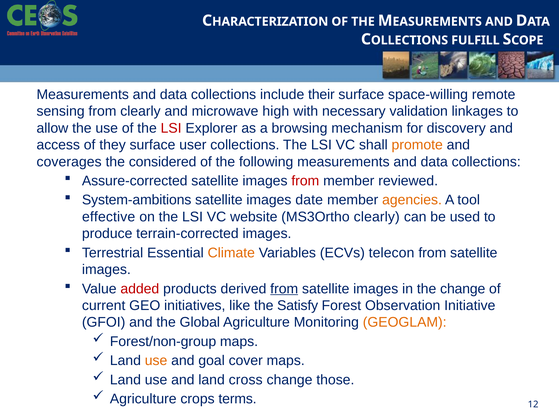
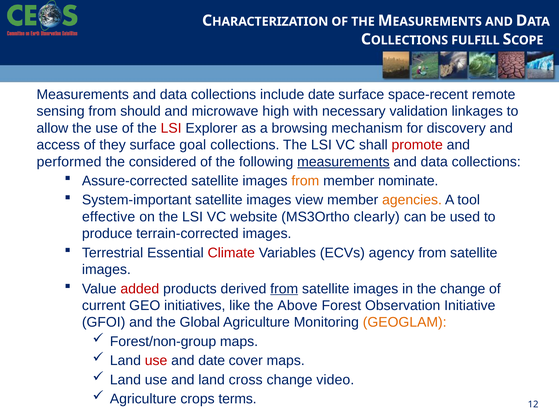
include their: their -> date
space-willing: space-willing -> space-recent
from clearly: clearly -> should
user: user -> goal
promote colour: orange -> red
coverages: coverages -> performed
measurements at (343, 161) underline: none -> present
from at (305, 181) colour: red -> orange
reviewed: reviewed -> nominate
System-ambitions: System-ambitions -> System-important
date: date -> view
Climate colour: orange -> red
telecon: telecon -> agency
Satisfy: Satisfy -> Above
use at (156, 360) colour: orange -> red
and goal: goal -> date
those: those -> video
